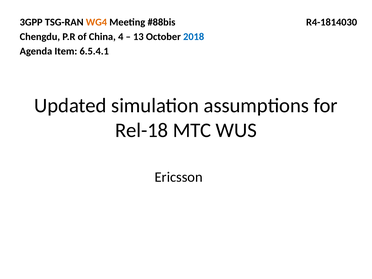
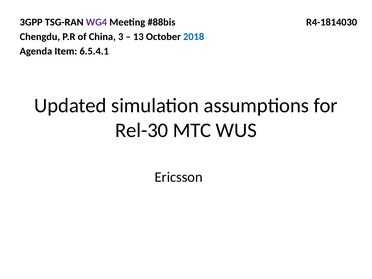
WG4 colour: orange -> purple
4: 4 -> 3
Rel-18: Rel-18 -> Rel-30
